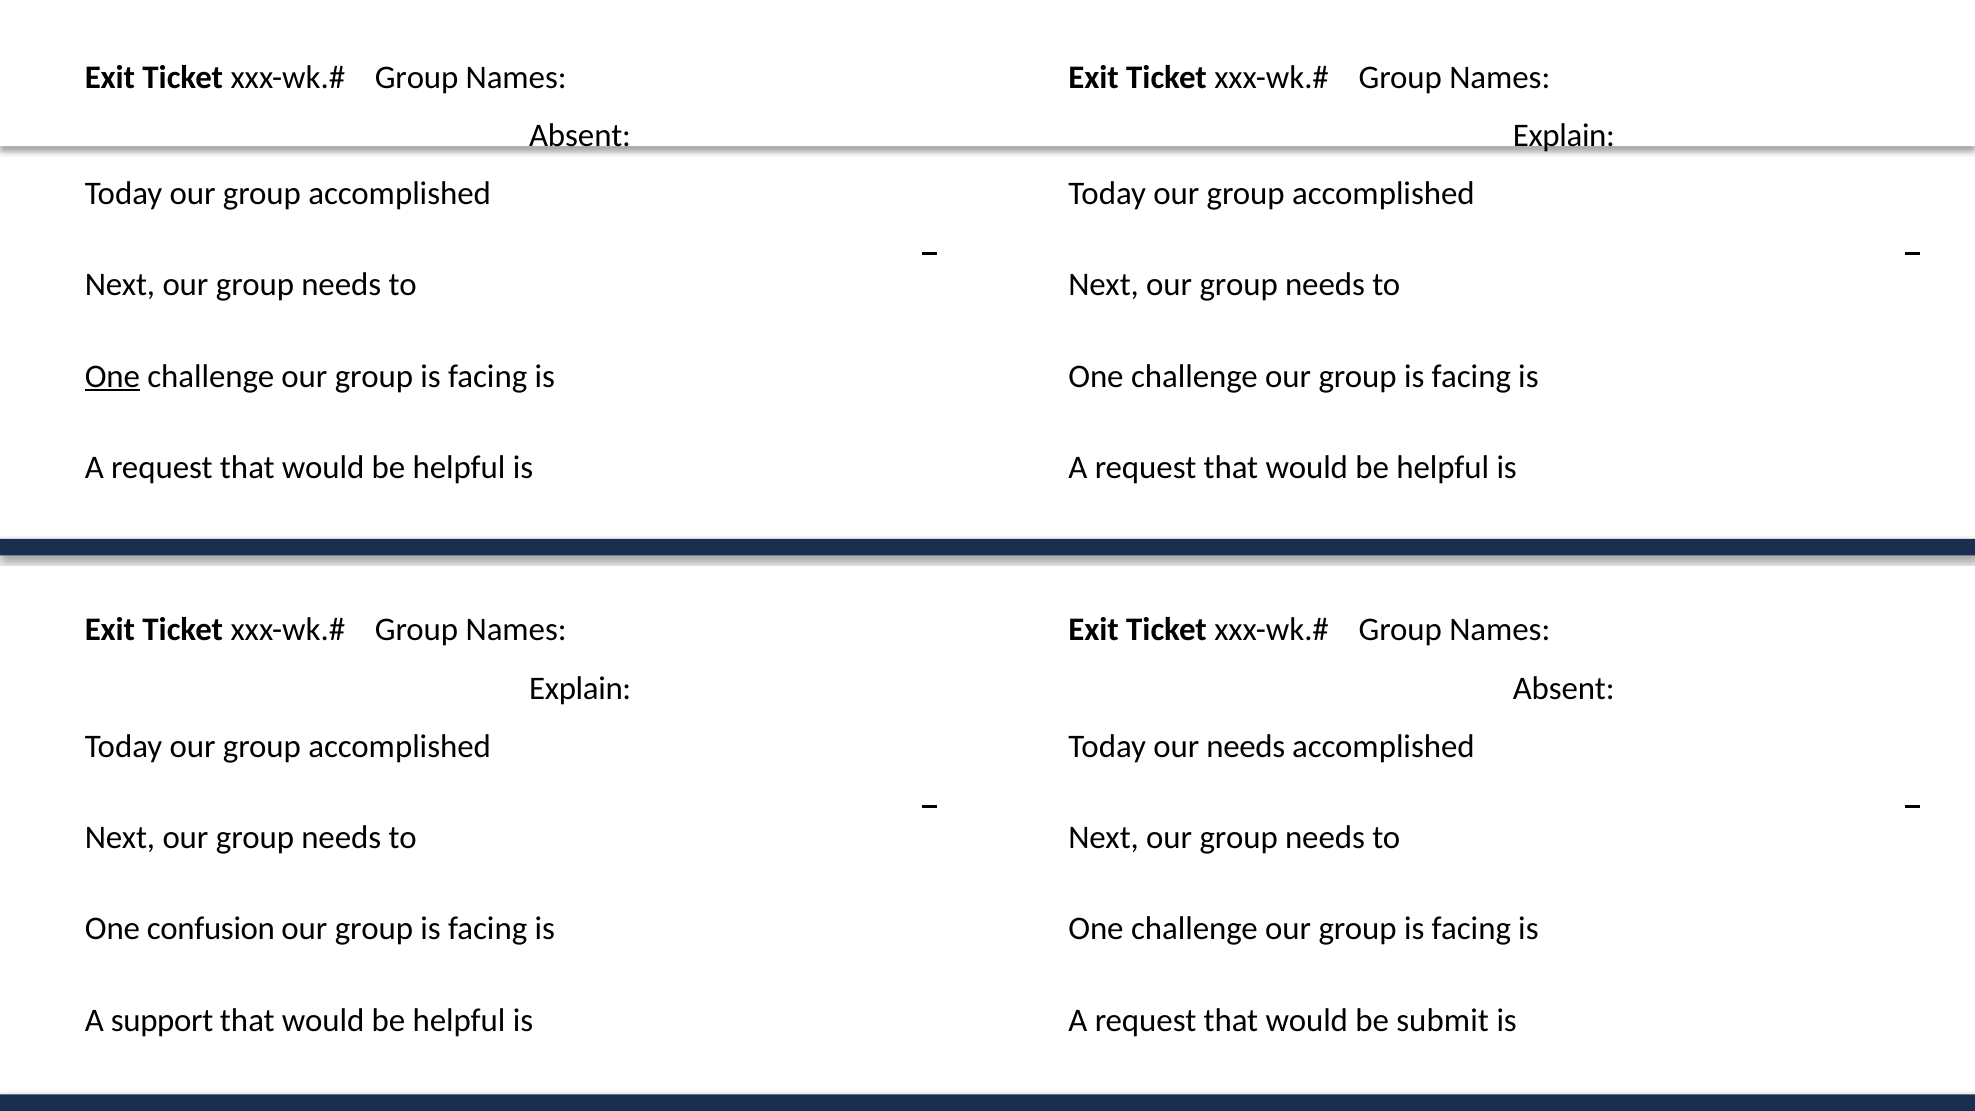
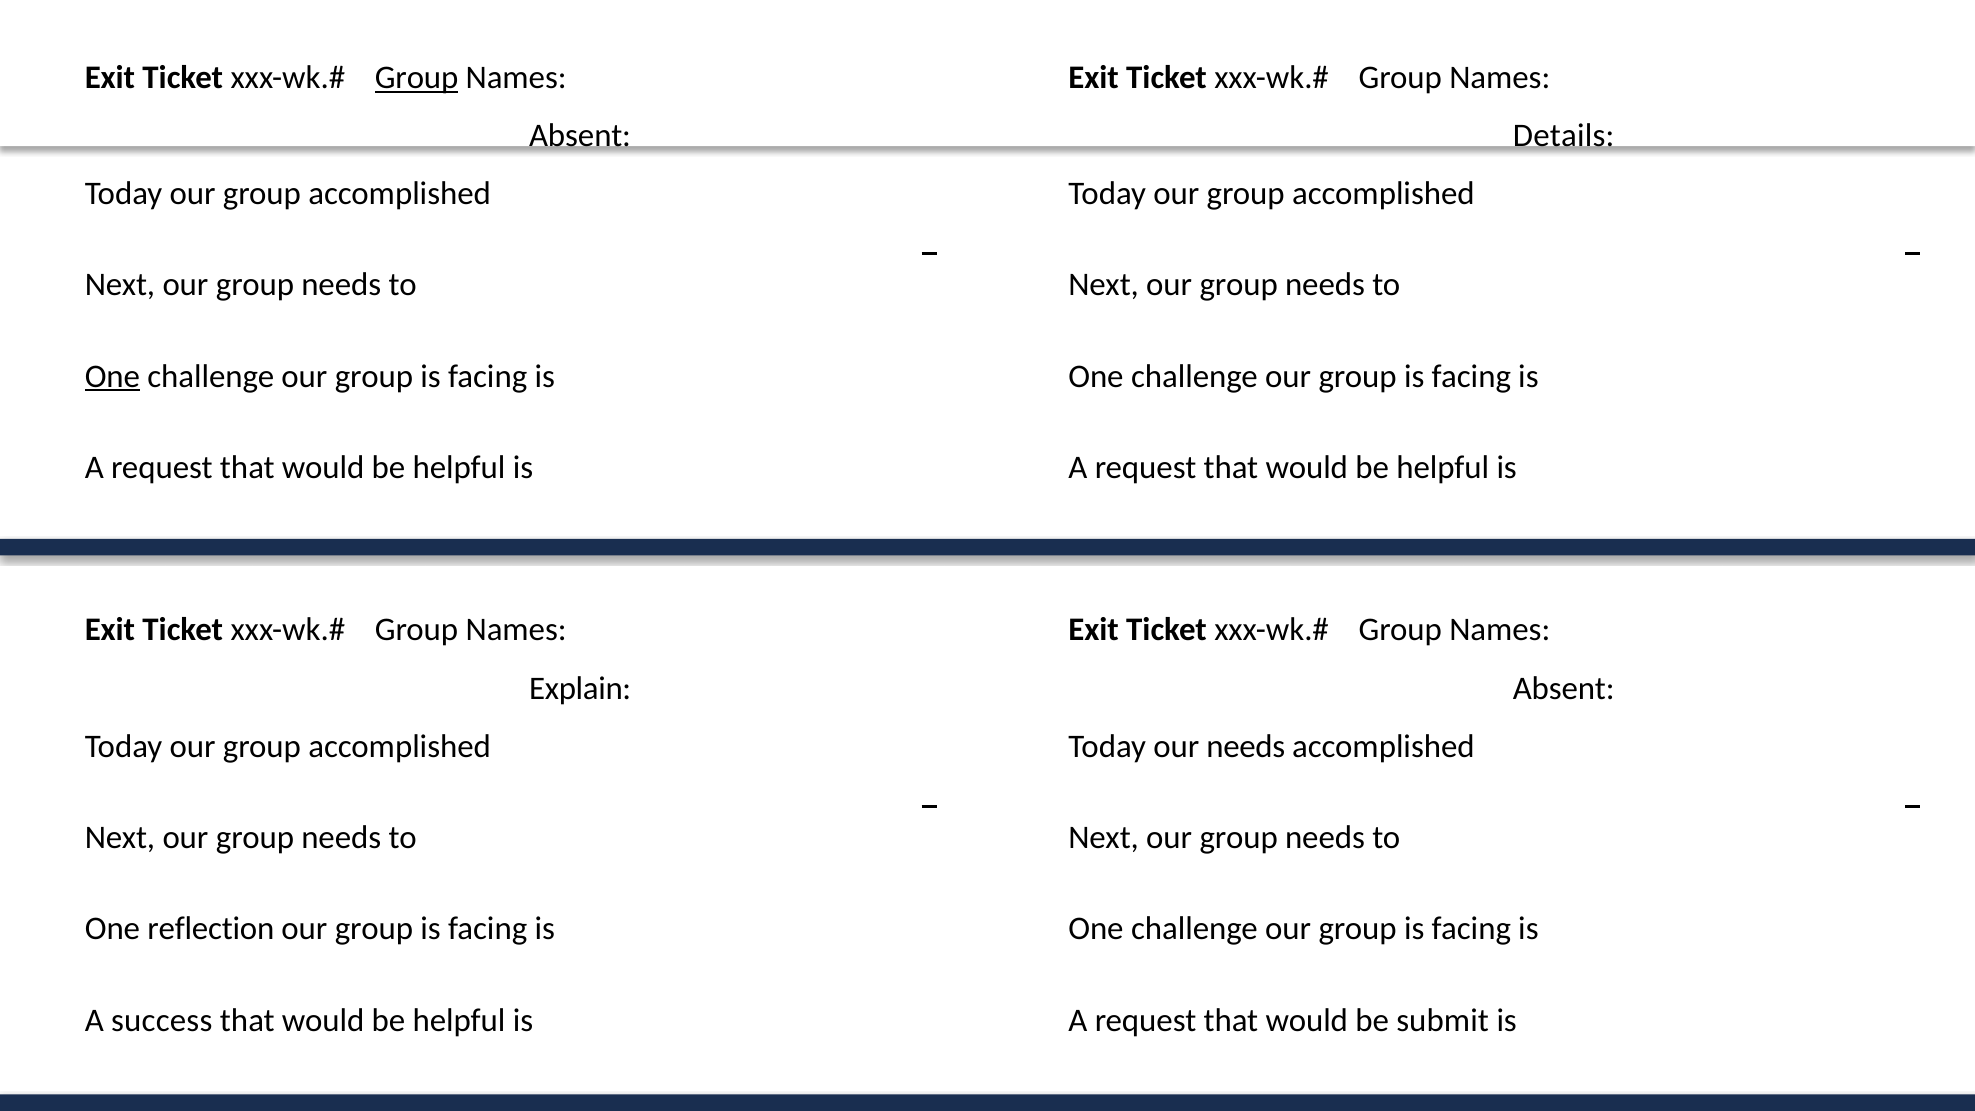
Group at (417, 77) underline: none -> present
Explain at (1564, 135): Explain -> Details
confusion: confusion -> reflection
support: support -> success
